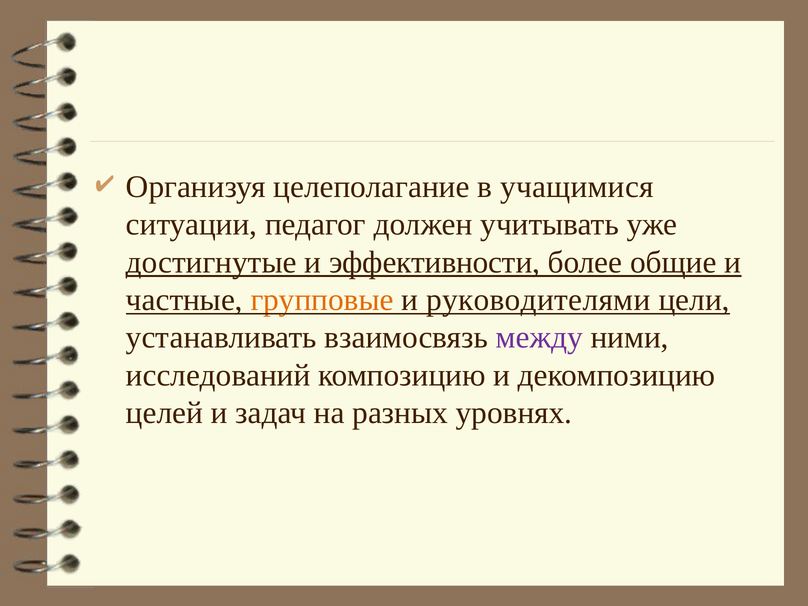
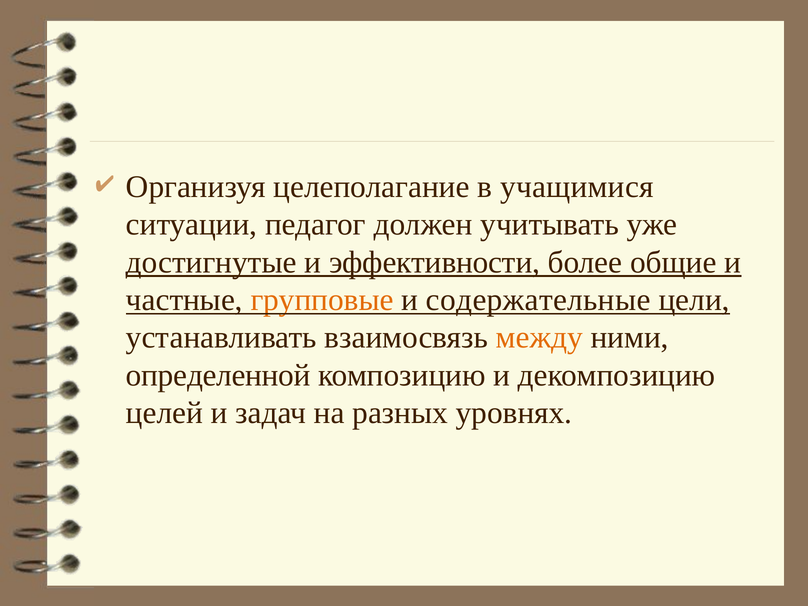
руководителями: руководителями -> содержательные
между colour: purple -> orange
исследований: исследований -> определенной
